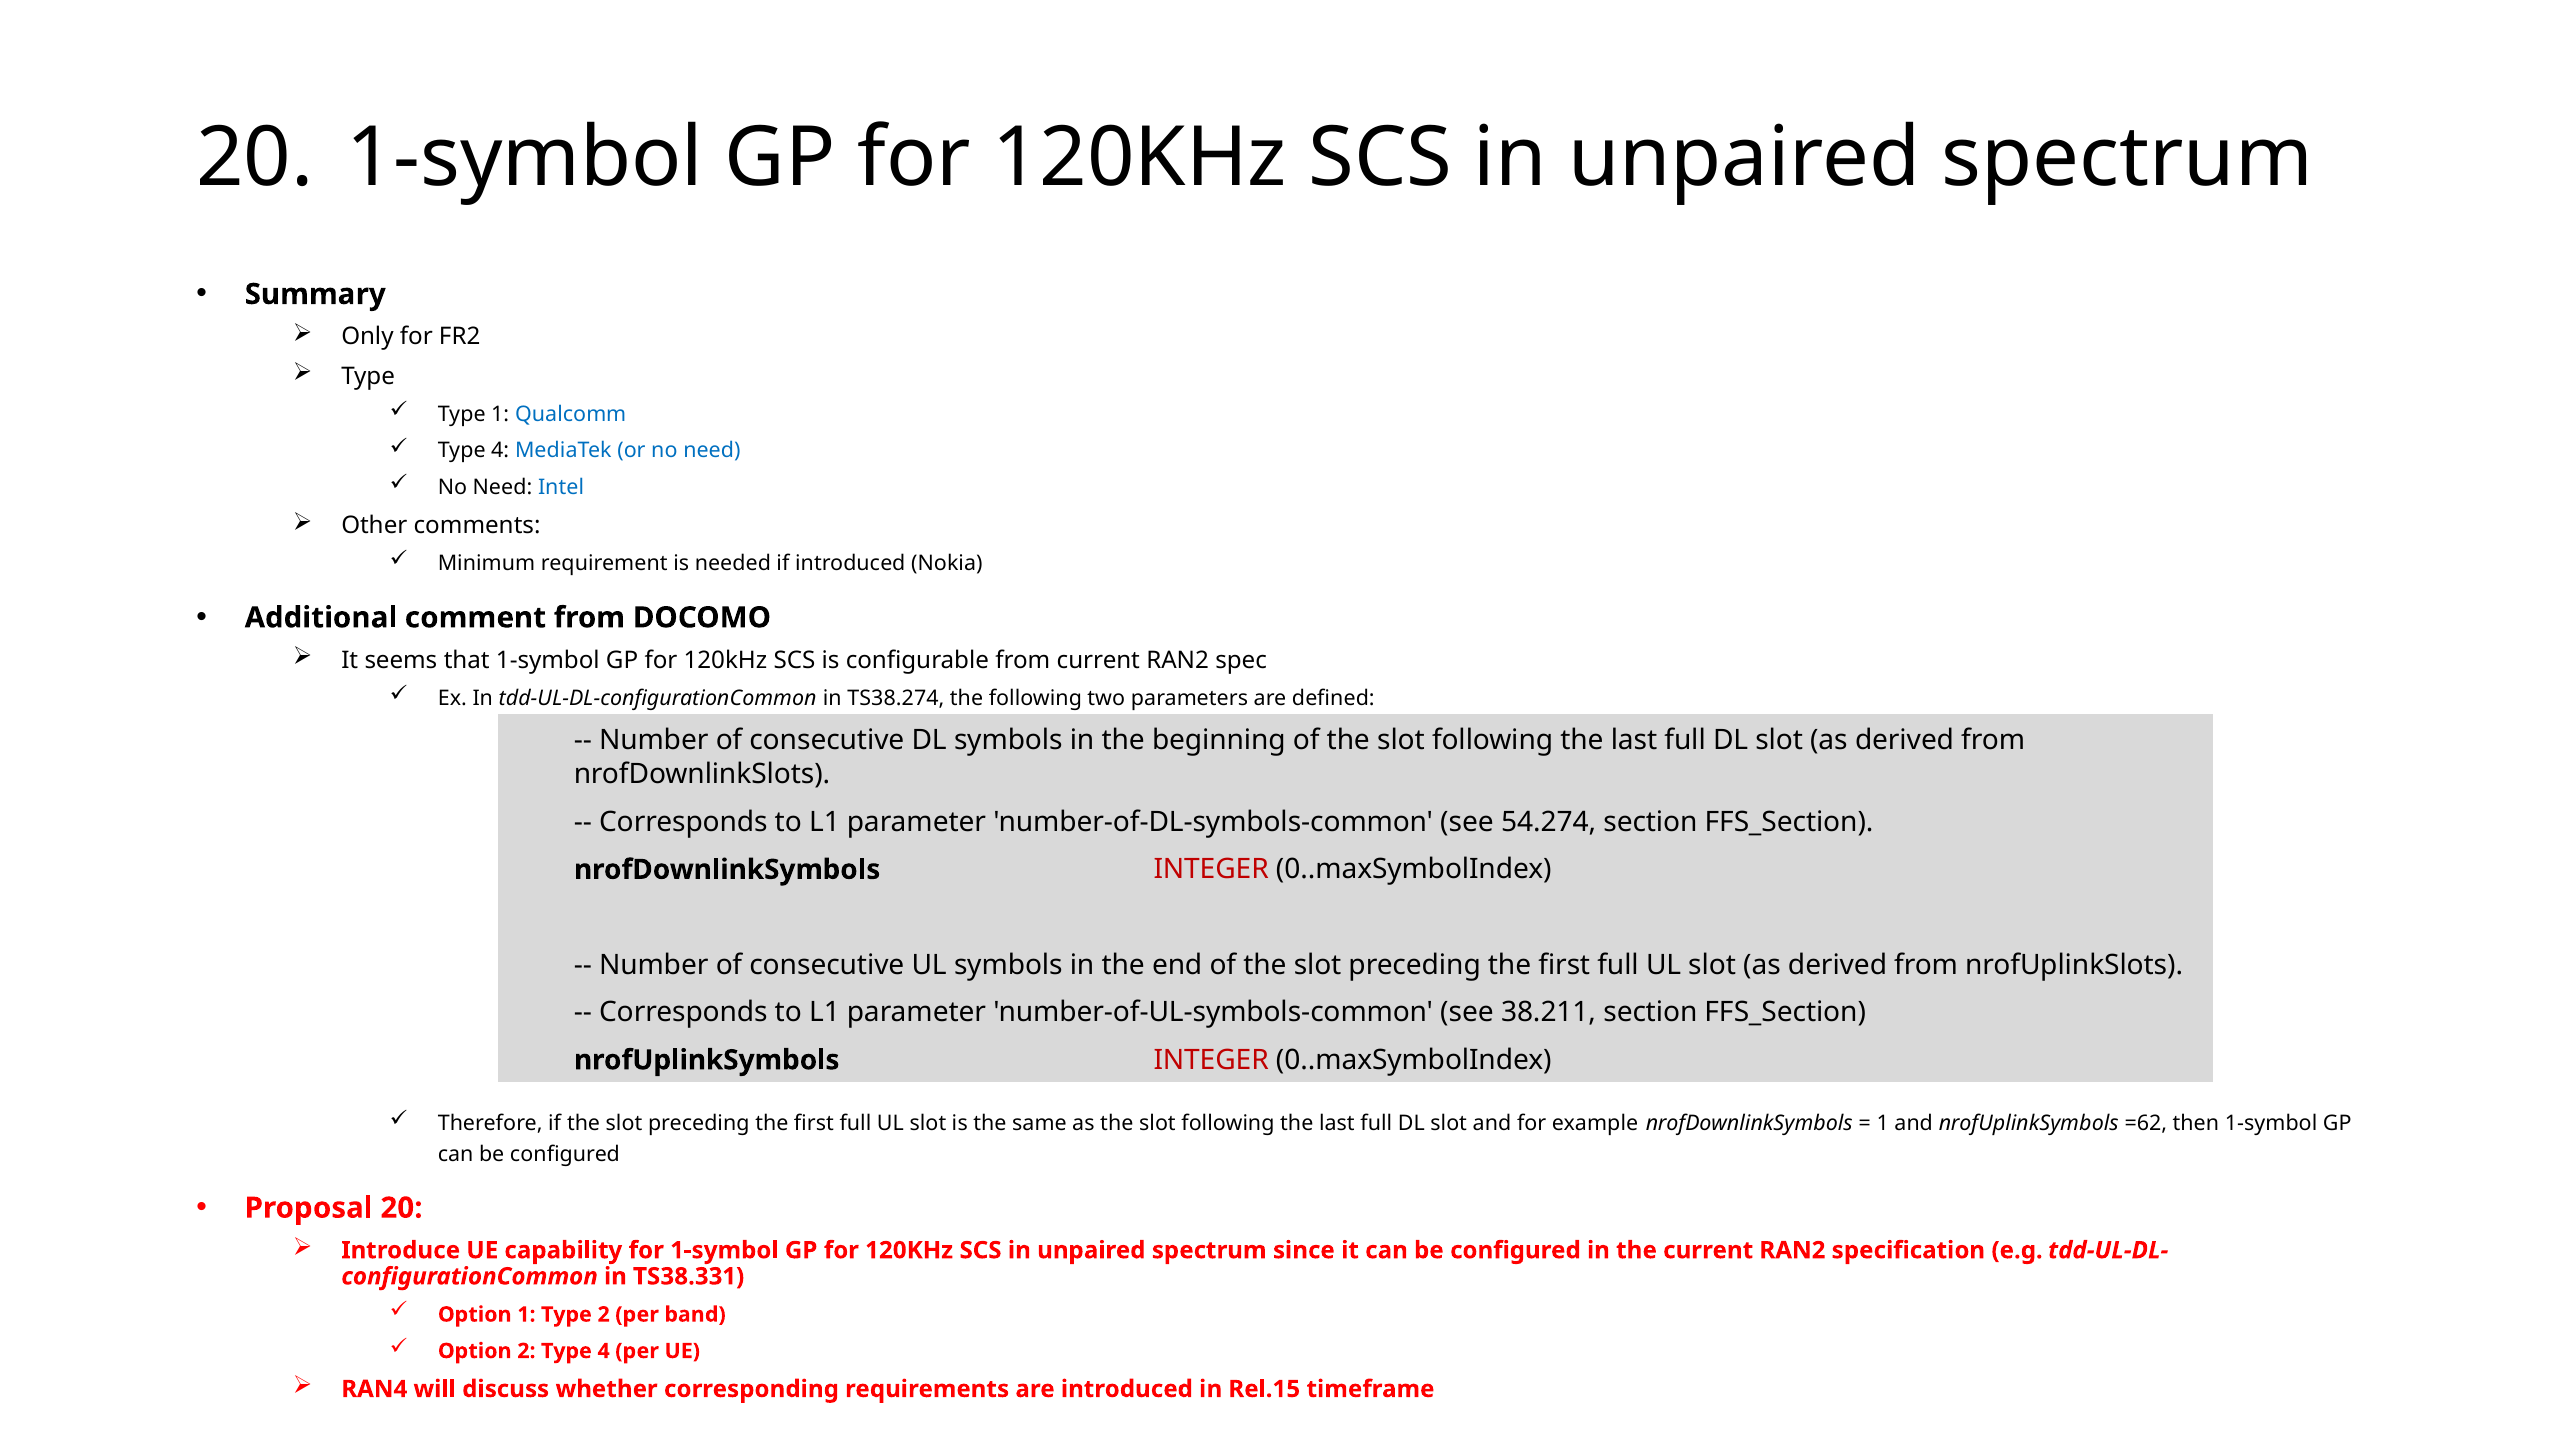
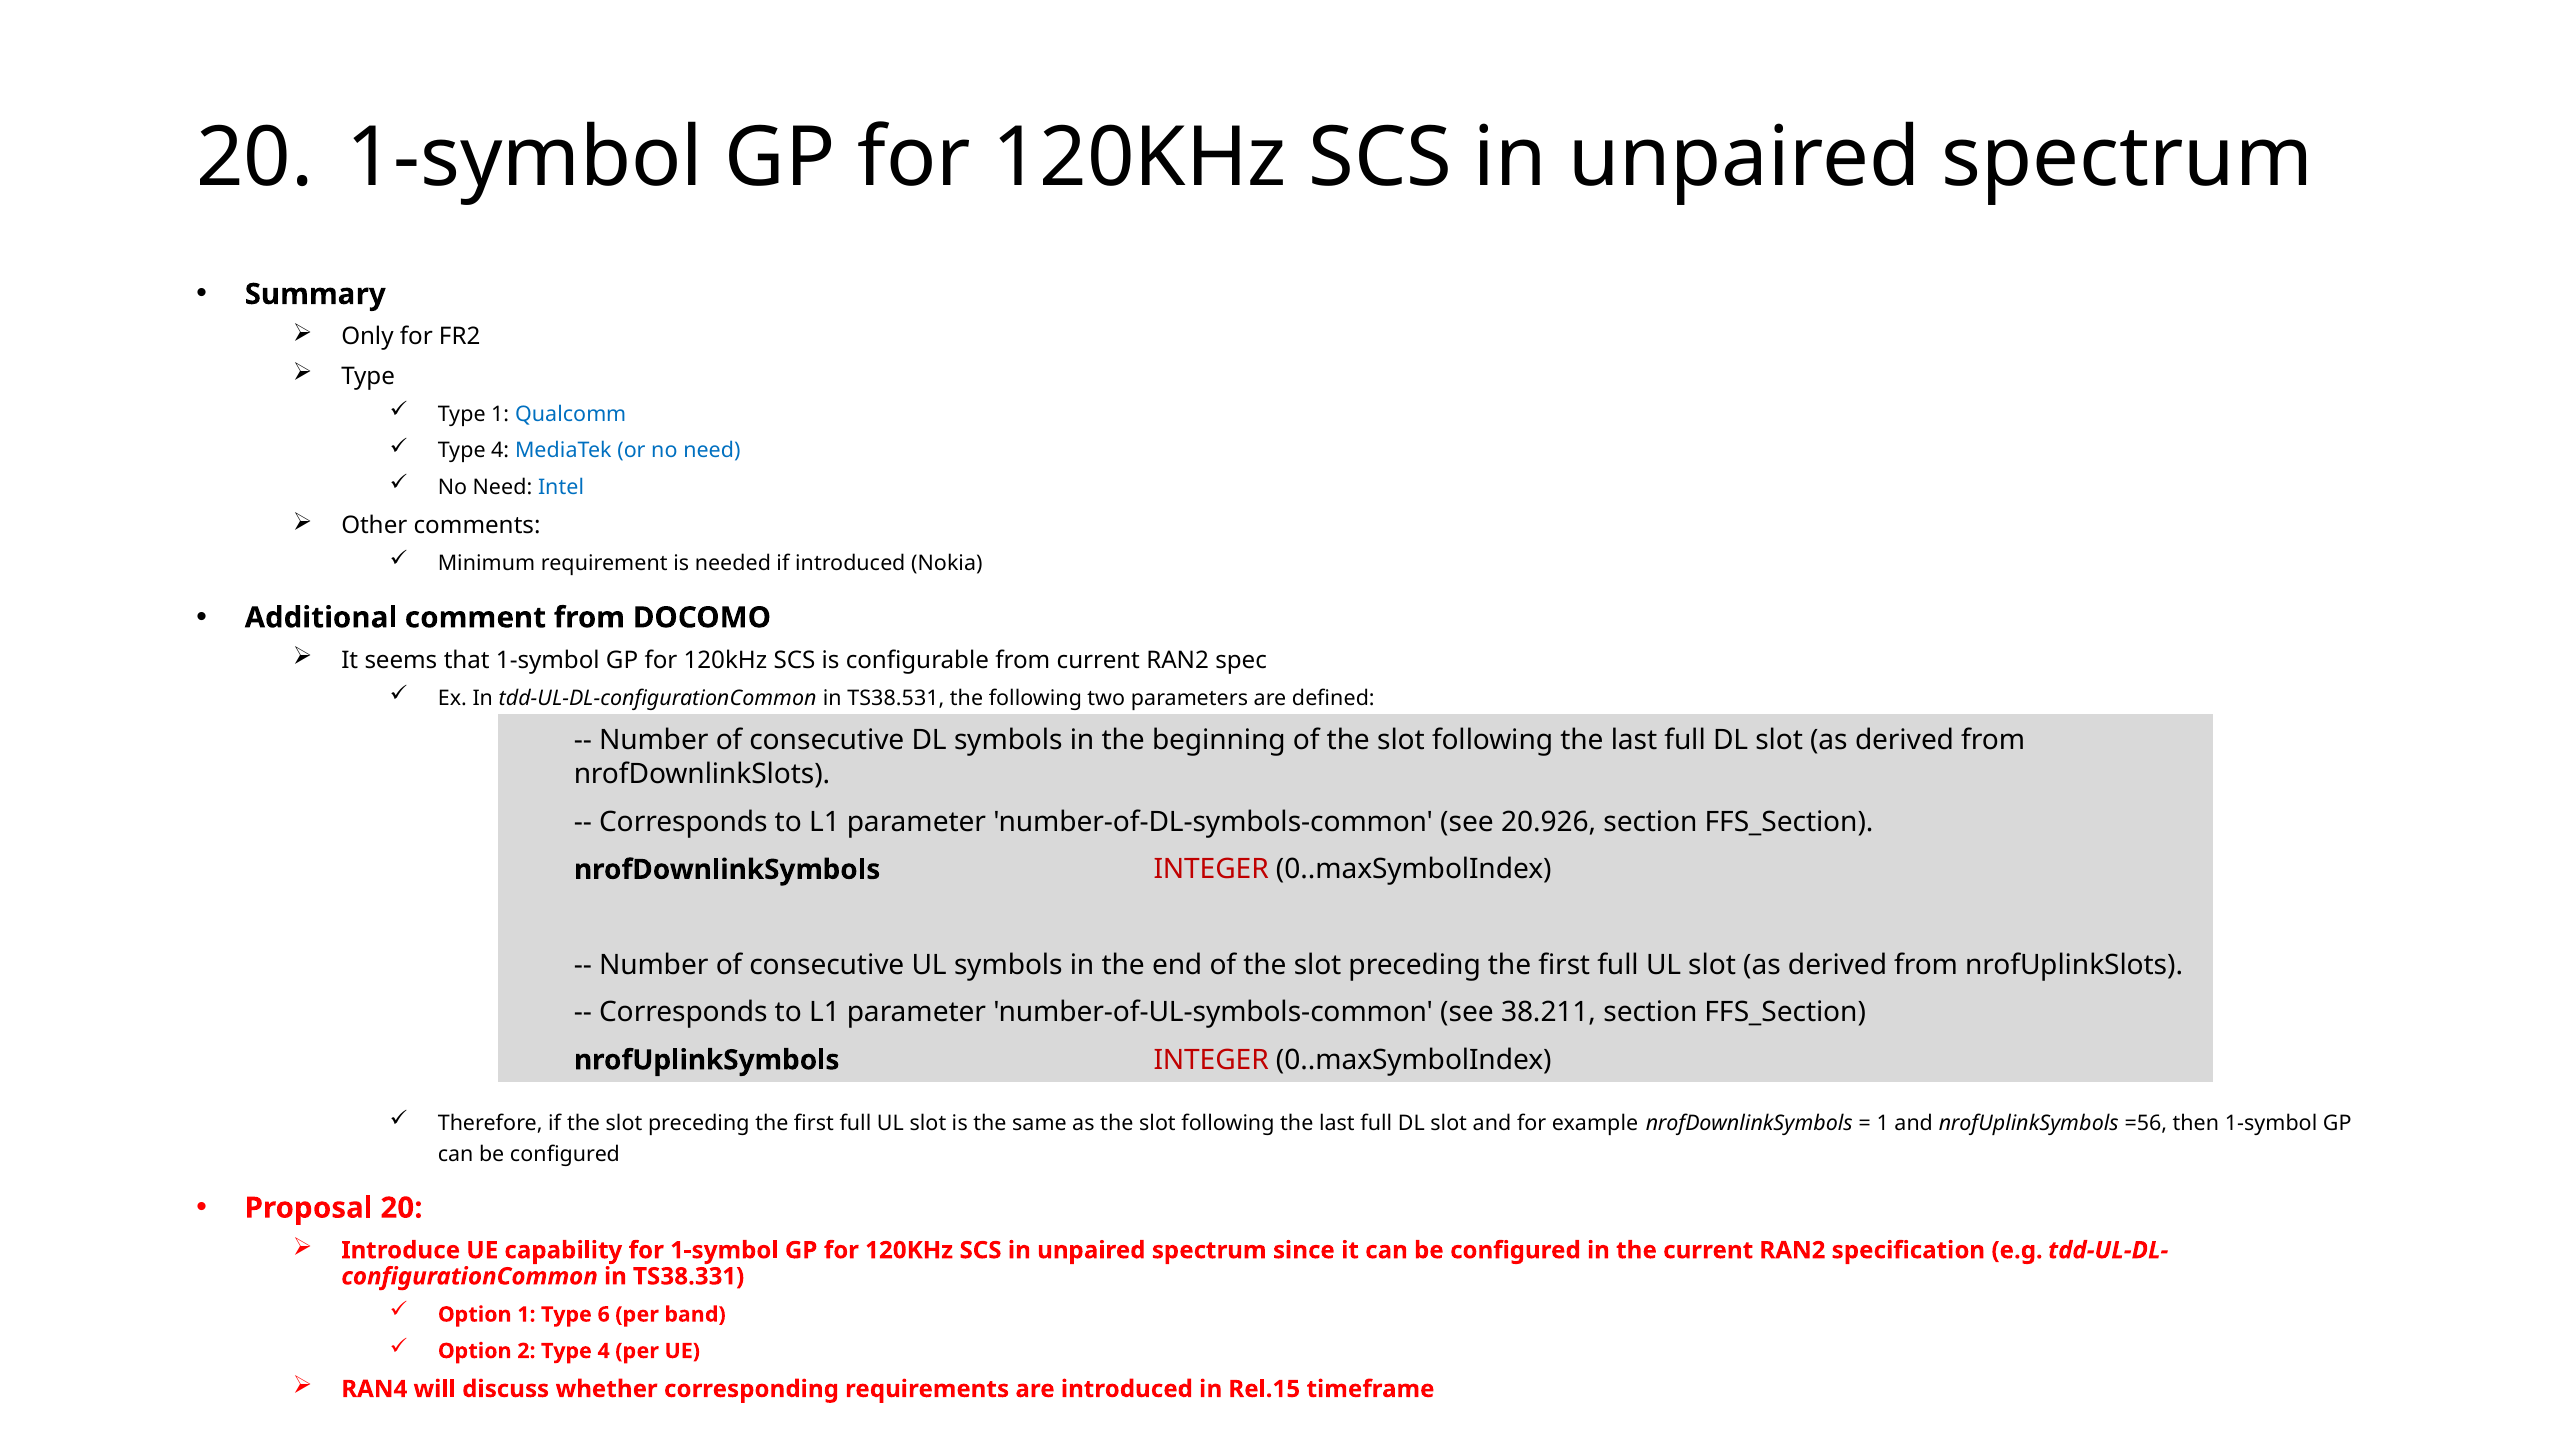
TS38.274: TS38.274 -> TS38.531
54.274: 54.274 -> 20.926
=62: =62 -> =56
Type 2: 2 -> 6
